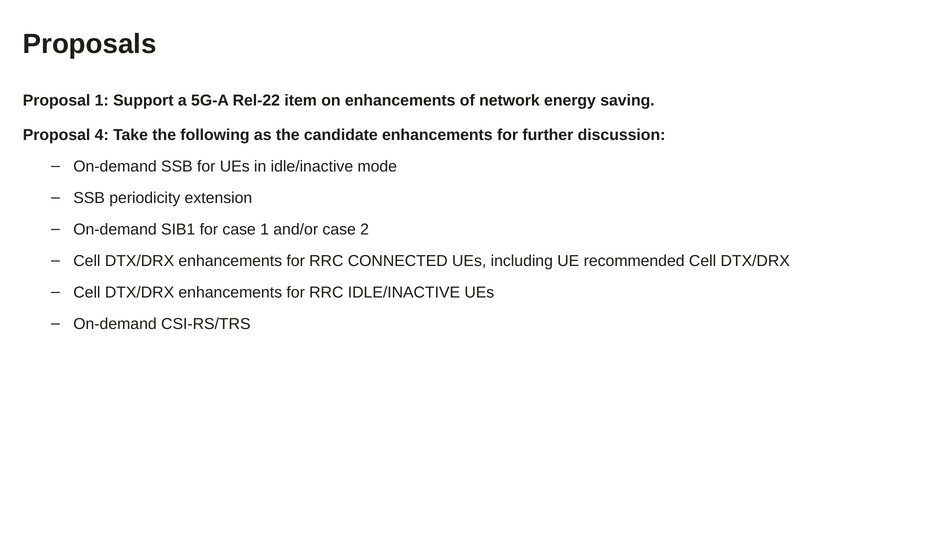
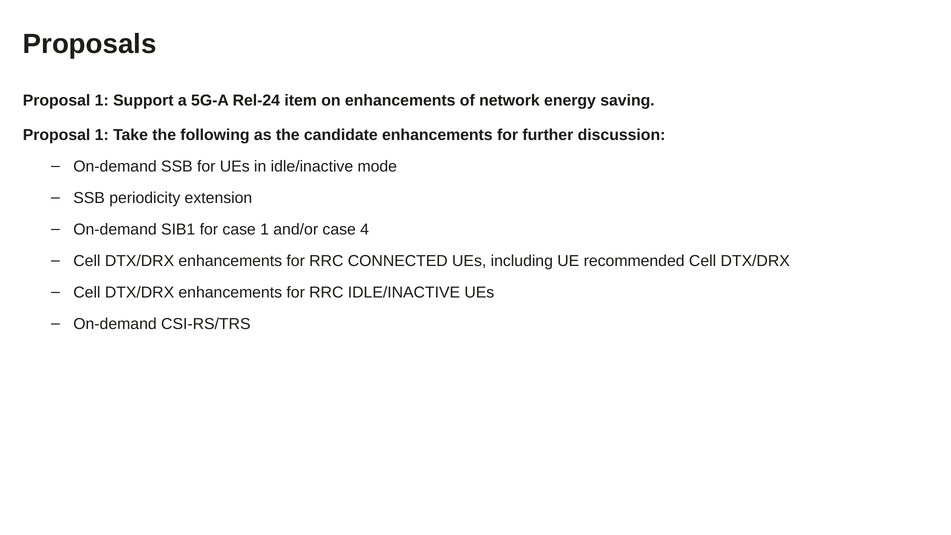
Rel-22: Rel-22 -> Rel-24
4 at (102, 135): 4 -> 1
2: 2 -> 4
